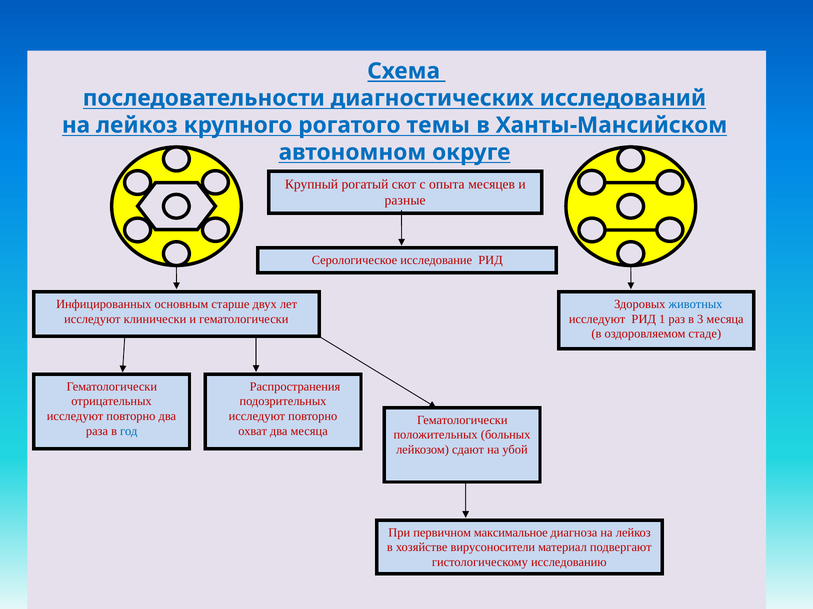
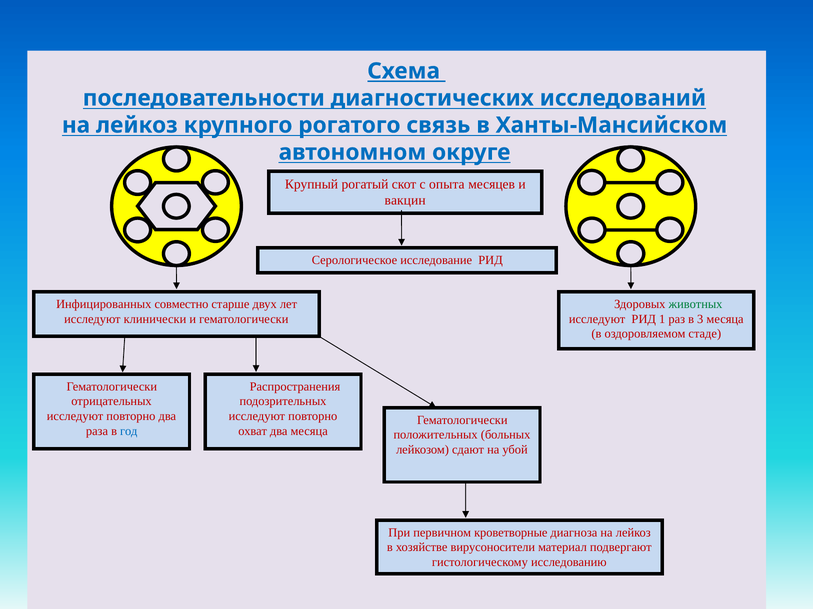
темы: темы -> связь
разные: разные -> вакцин
основным: основным -> совместно
животных colour: blue -> green
максимальное: максимальное -> кроветворные
